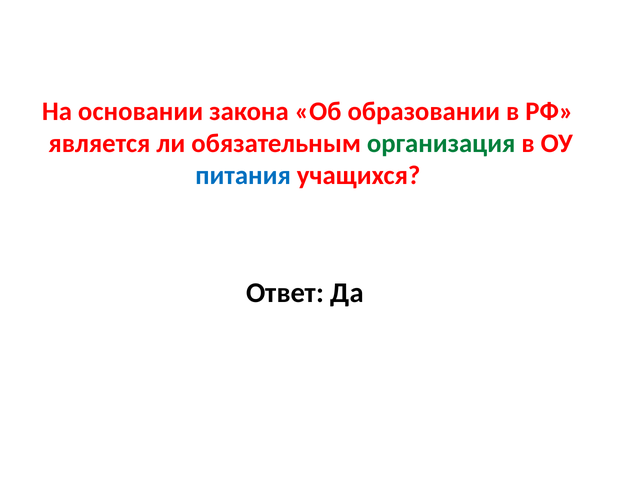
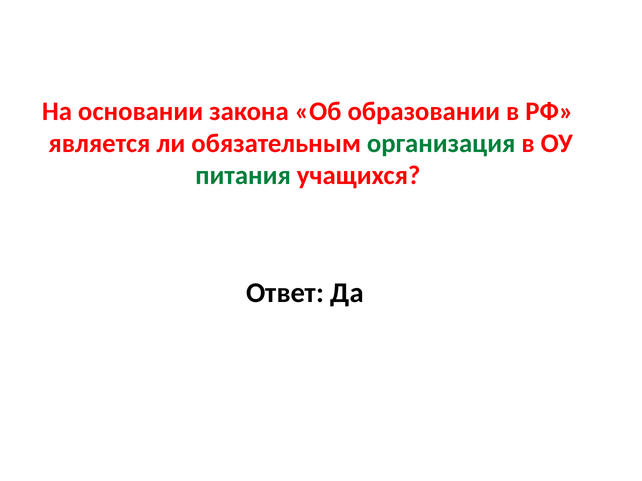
питания colour: blue -> green
